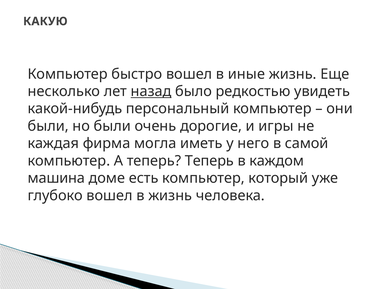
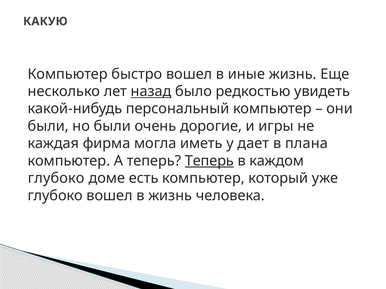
него: него -> дает
самой: самой -> плана
Теперь at (209, 161) underline: none -> present
машина at (56, 178): машина -> глубоко
